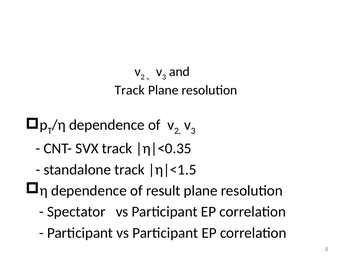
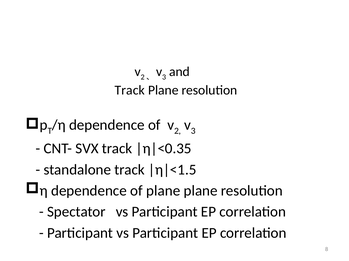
of result: result -> plane
